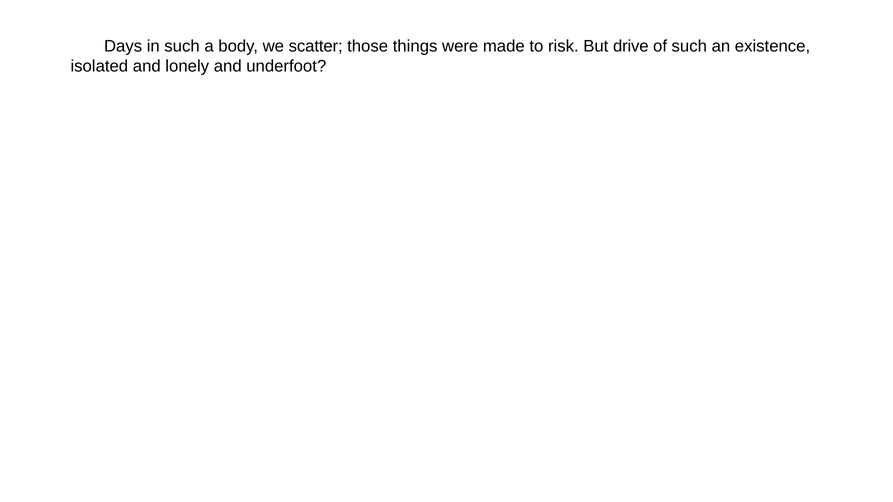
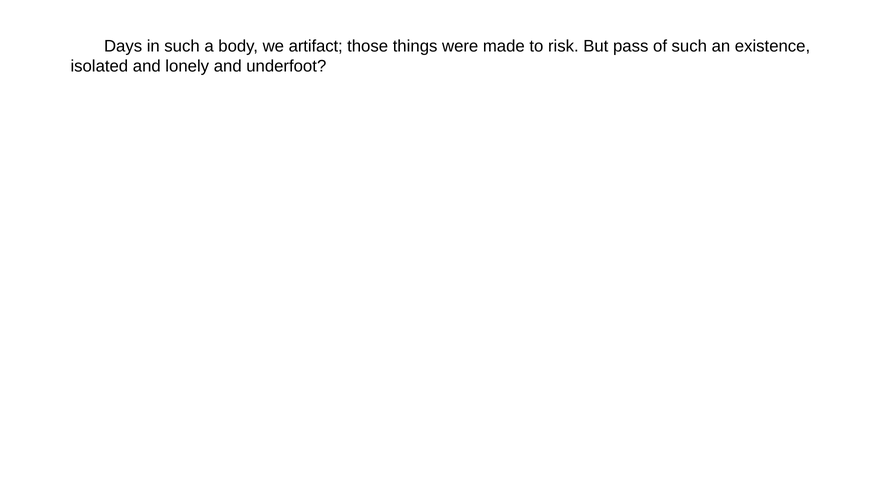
scatter: scatter -> artifact
drive: drive -> pass
